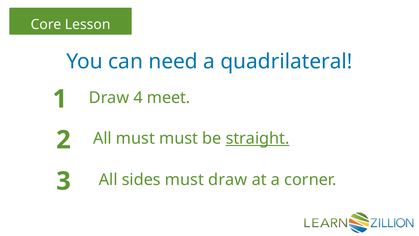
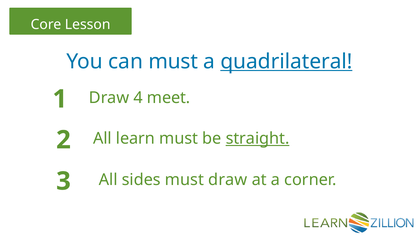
can need: need -> must
quadrilateral underline: none -> present
All must: must -> learn
